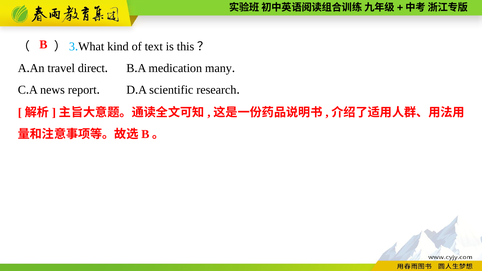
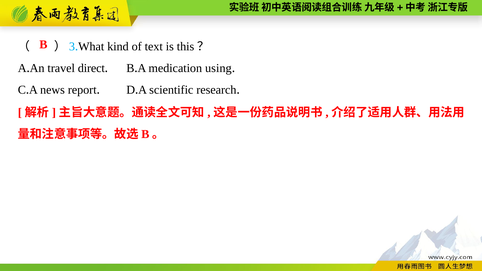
many: many -> using
